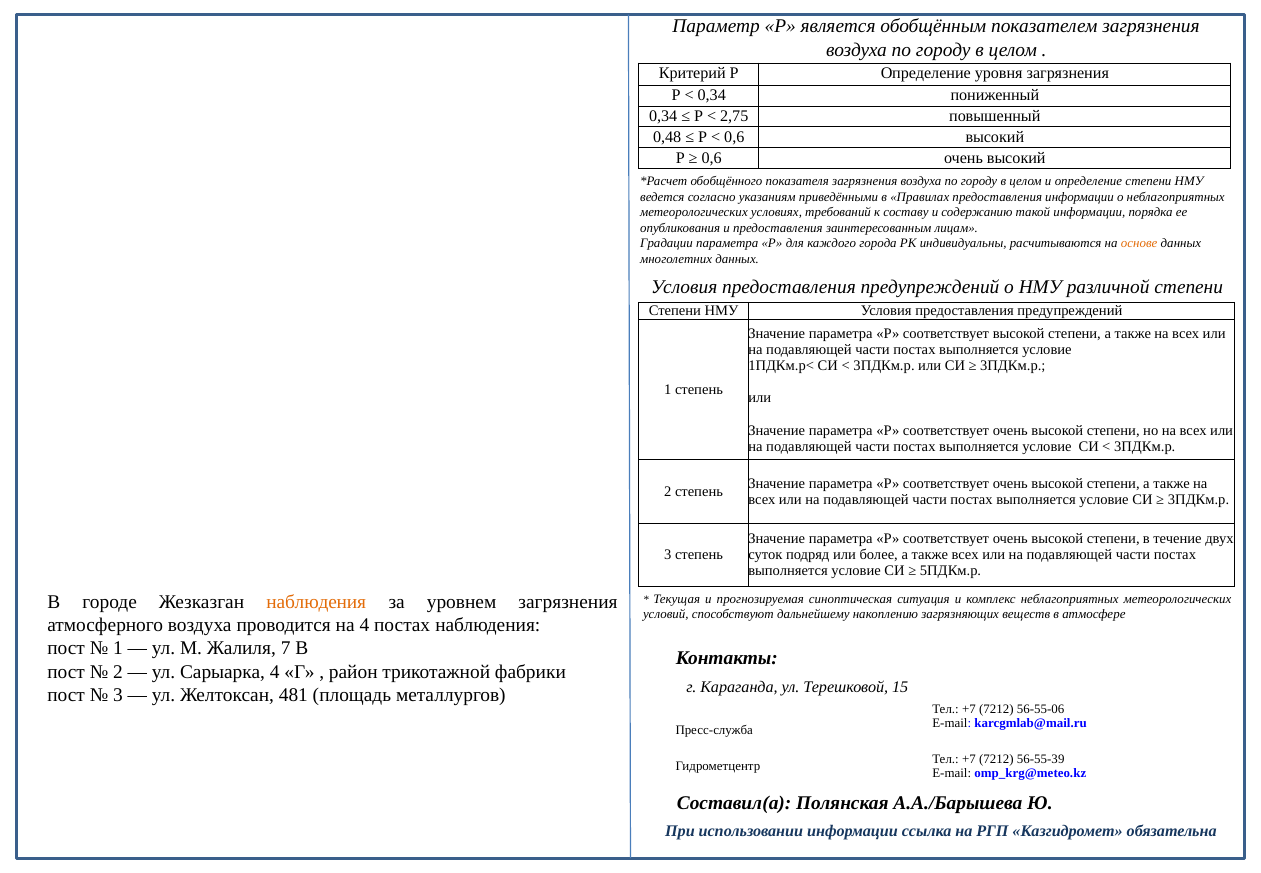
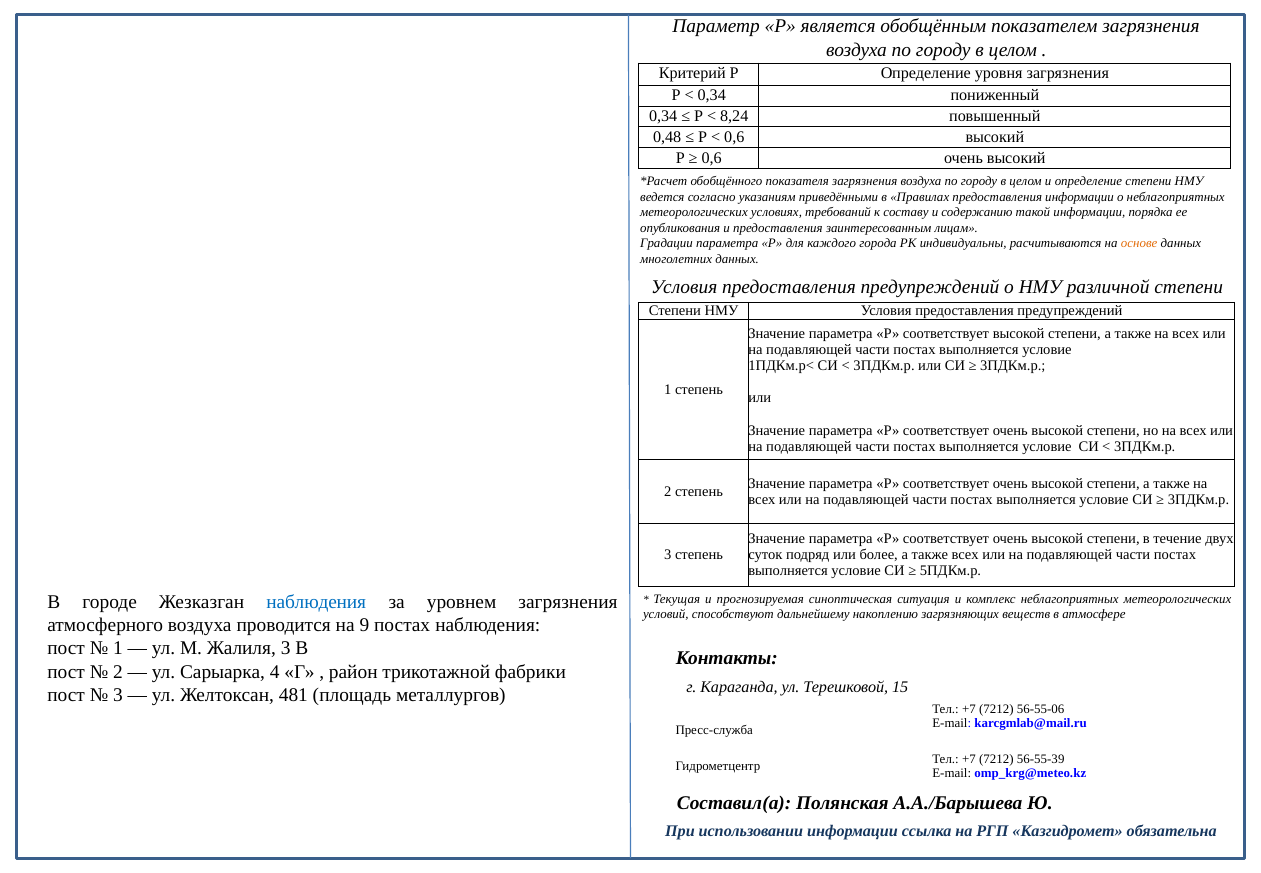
2,75: 2,75 -> 8,24
наблюдения at (316, 602) colour: orange -> blue
на 4: 4 -> 9
Жалиля 7: 7 -> 3
